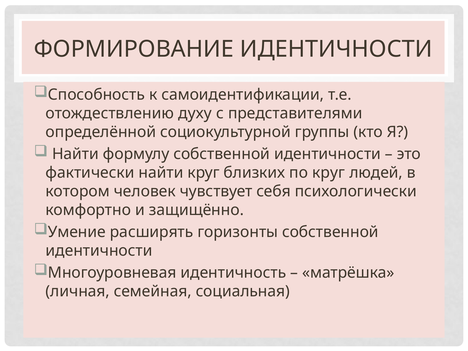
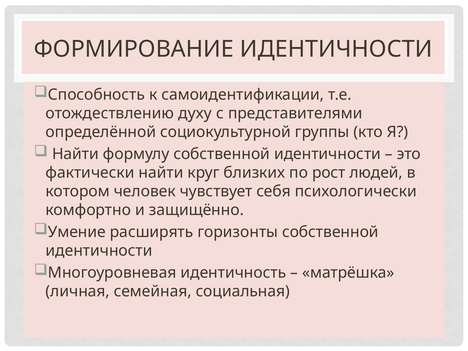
по круг: круг -> рост
